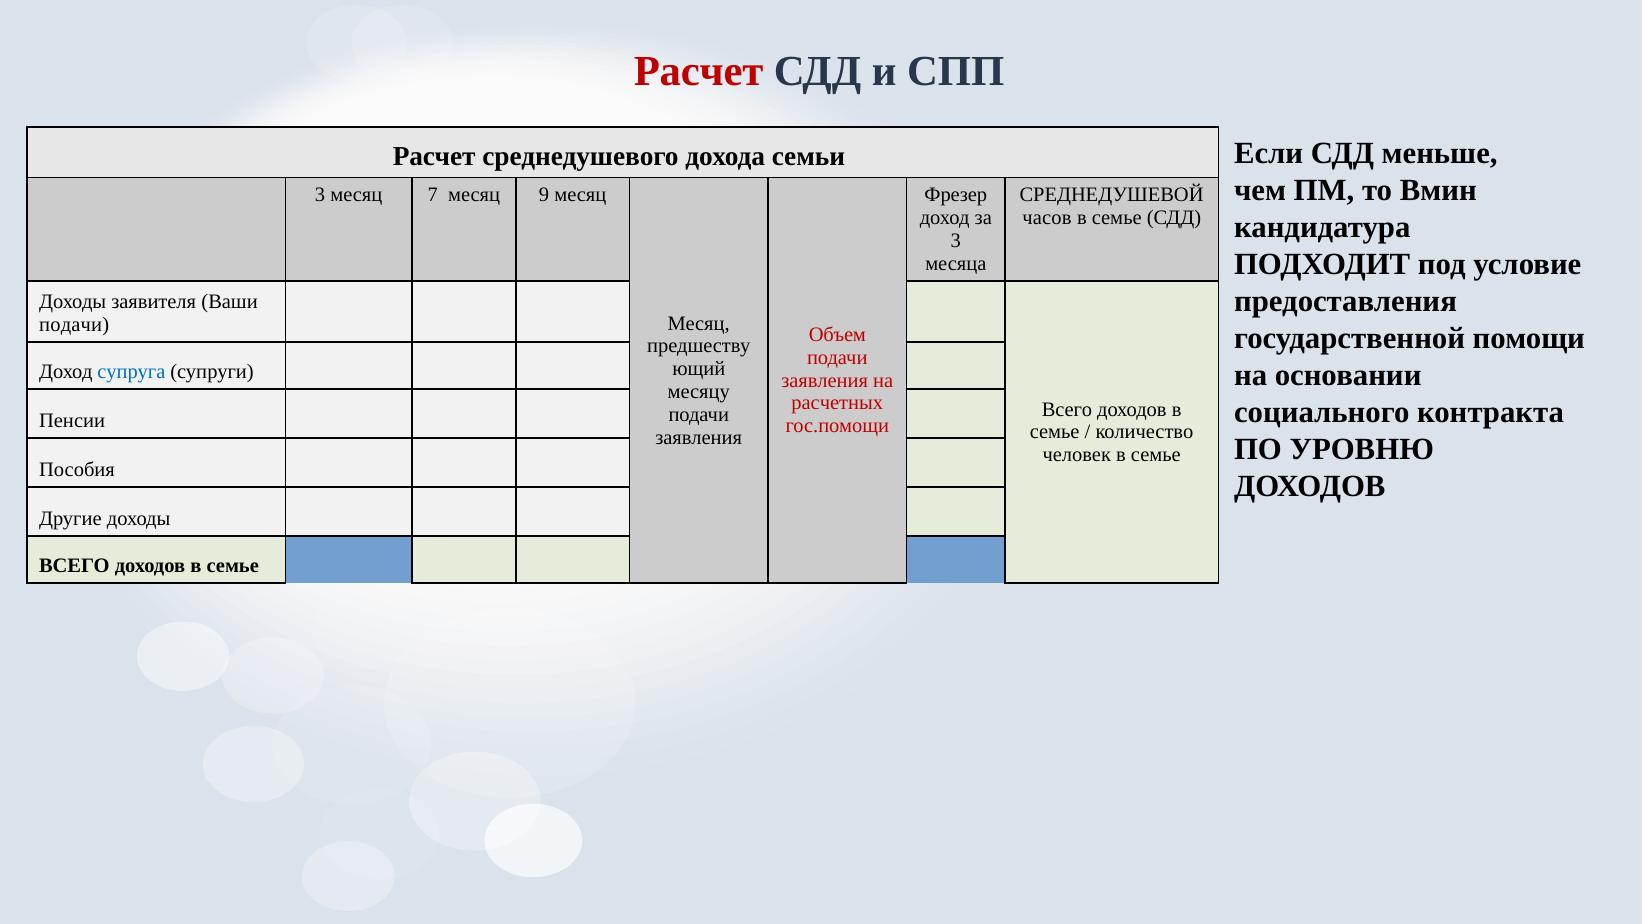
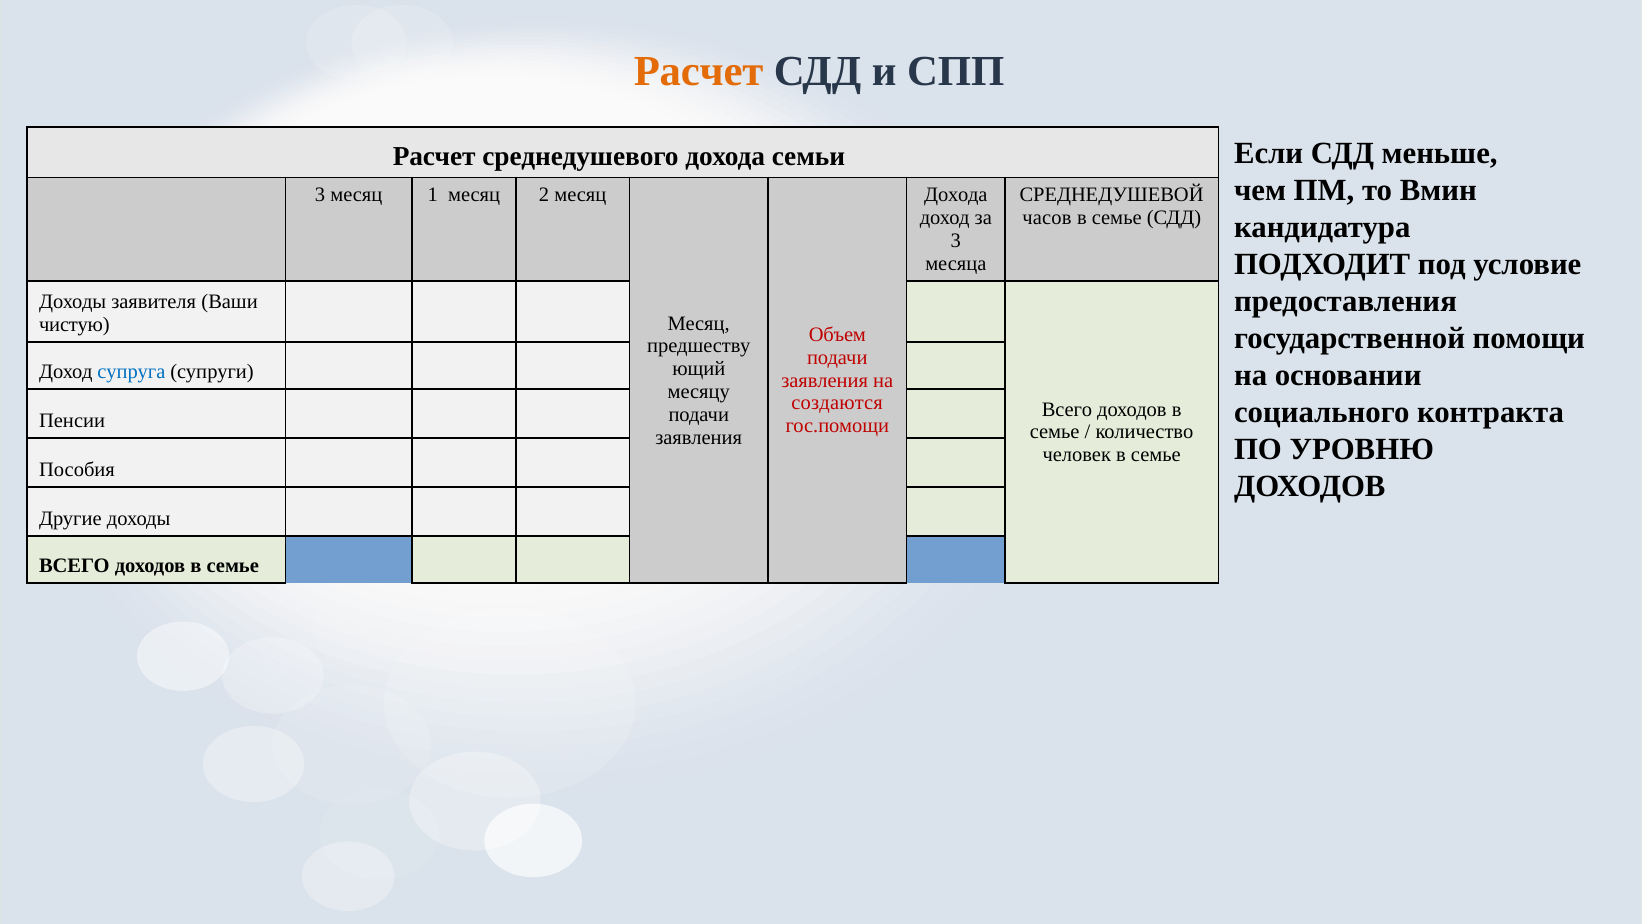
Расчет at (699, 72) colour: red -> orange
7: 7 -> 1
9: 9 -> 2
Фрезер at (956, 195): Фрезер -> Дохода
подачи at (74, 324): подачи -> чистую
расчетных: расчетных -> создаются
